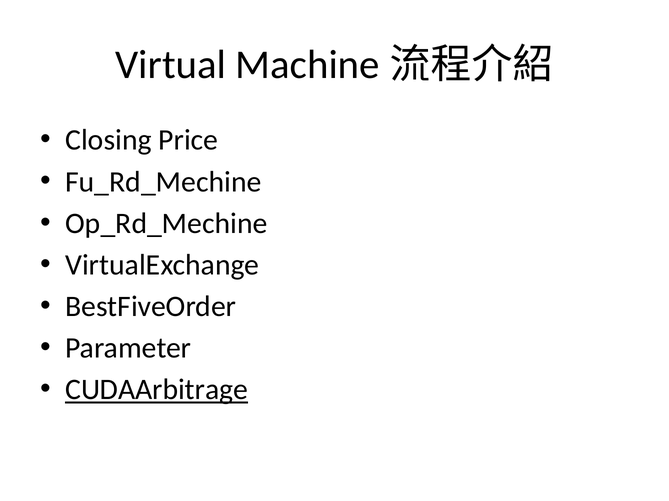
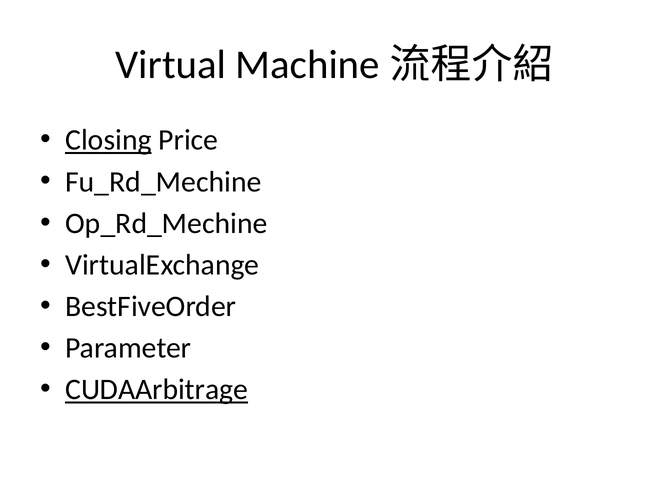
Closing underline: none -> present
